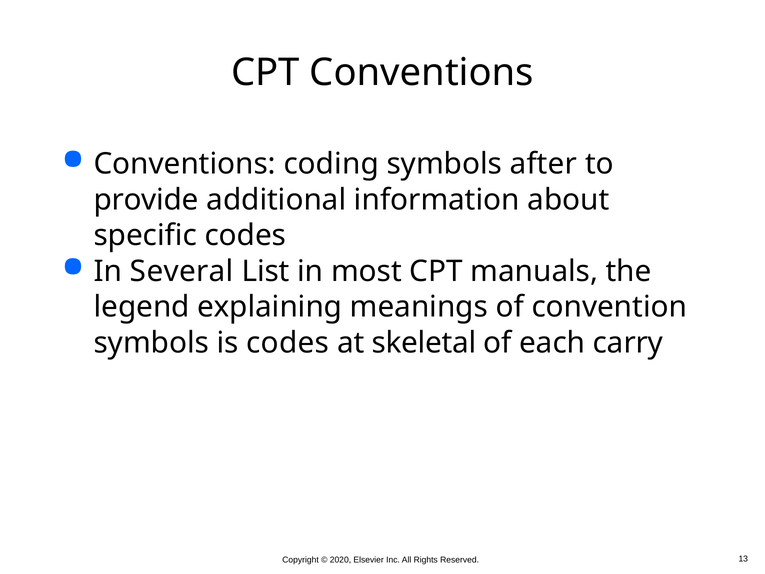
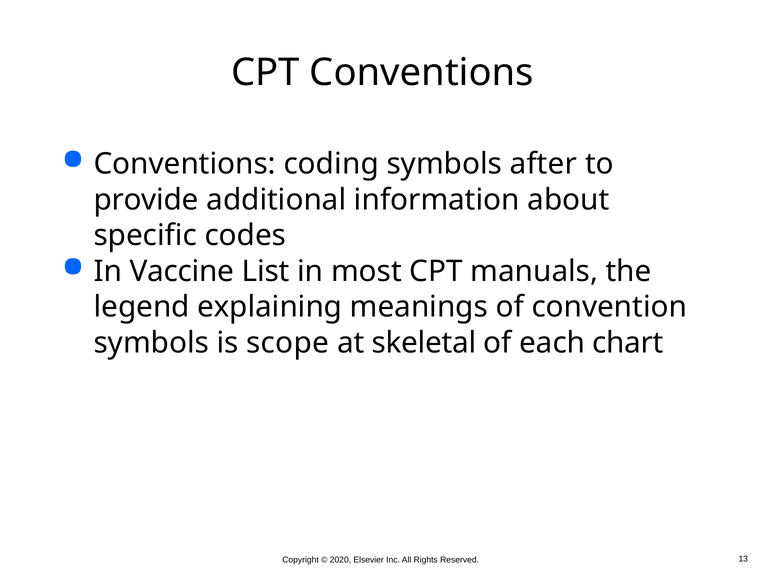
Several: Several -> Vaccine
is codes: codes -> scope
carry: carry -> chart
